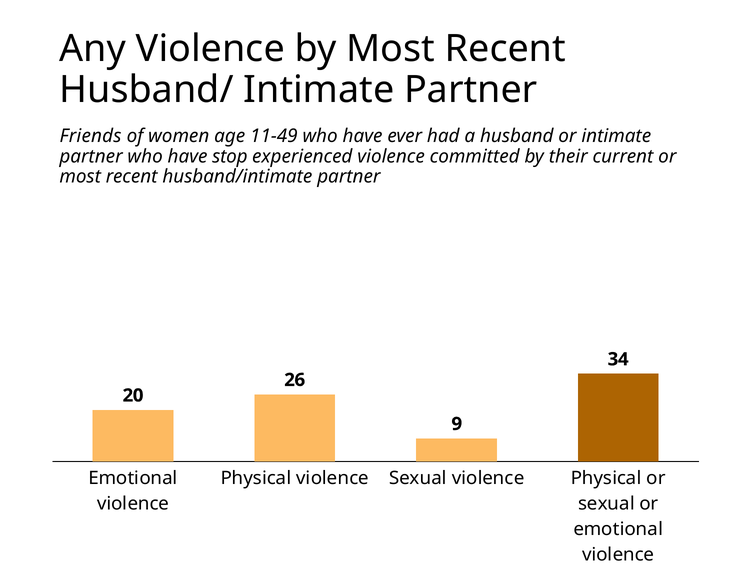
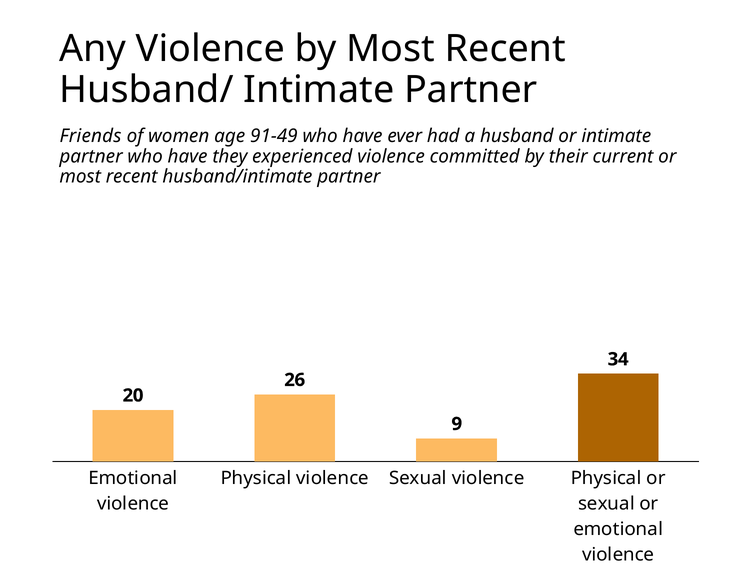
11-49: 11-49 -> 91-49
stop: stop -> they
